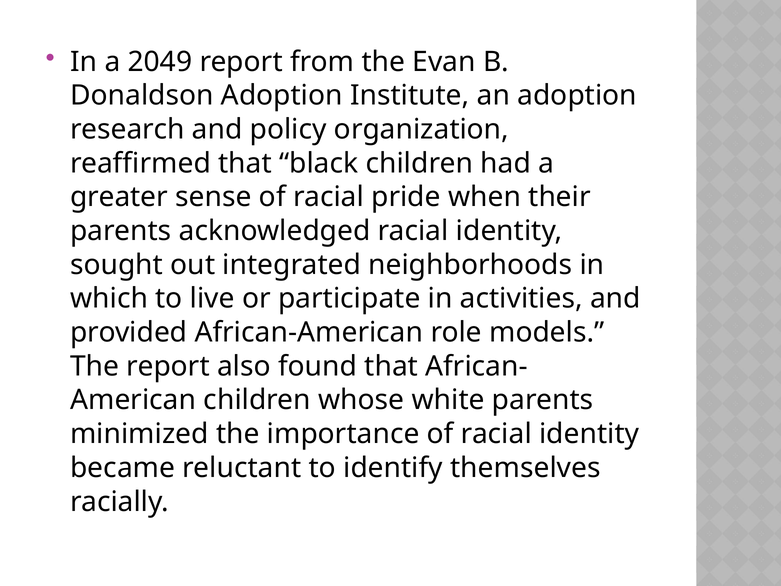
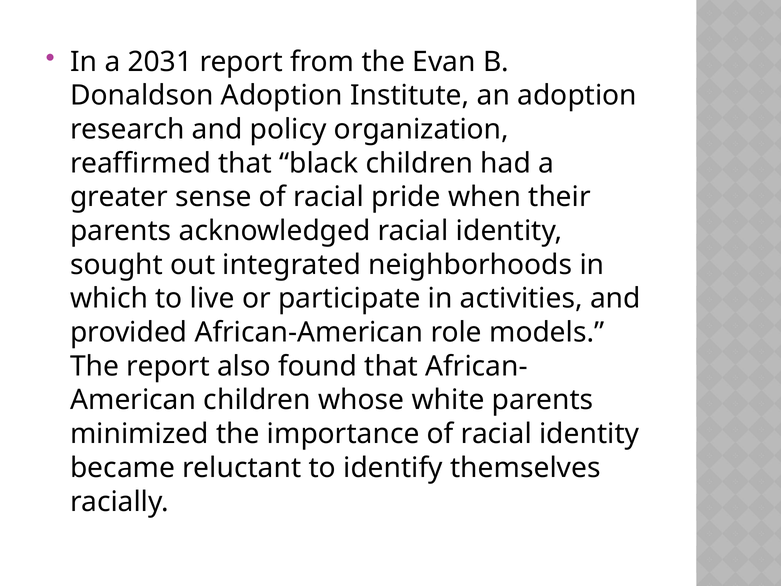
2049: 2049 -> 2031
